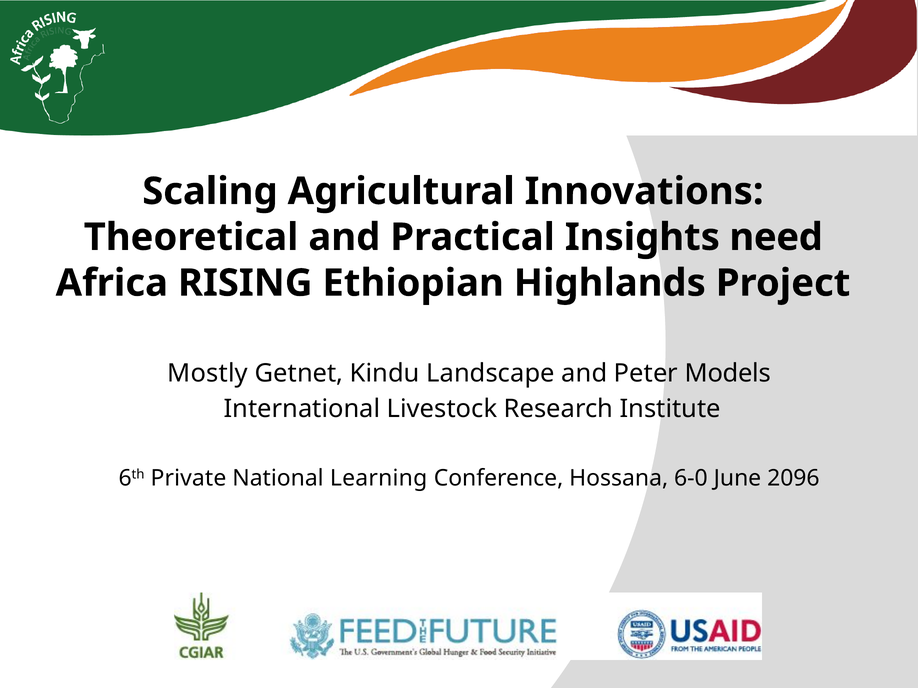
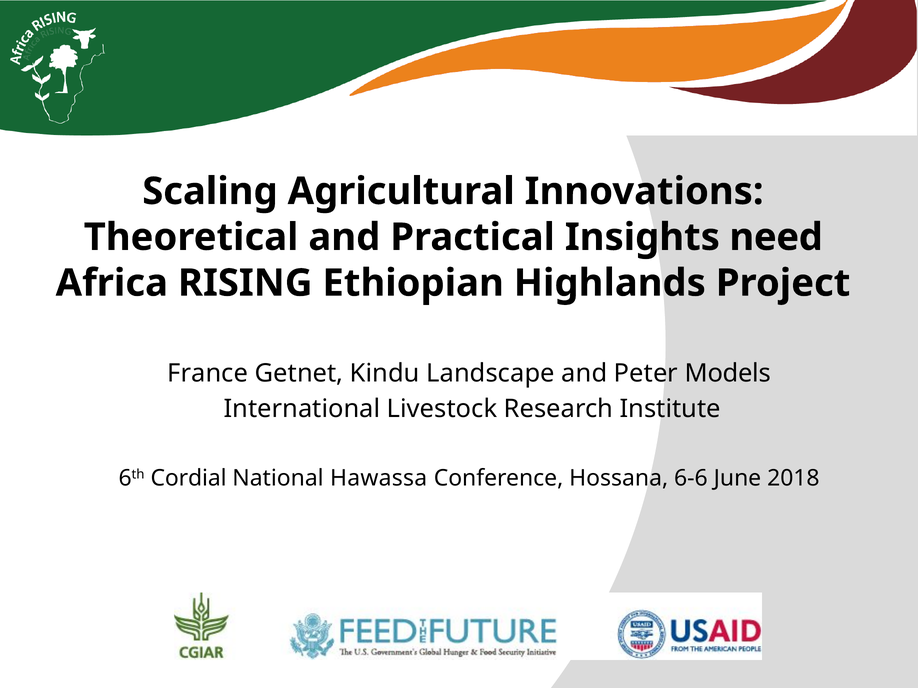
Mostly: Mostly -> France
Private: Private -> Cordial
Learning: Learning -> Hawassa
6-0: 6-0 -> 6-6
2096: 2096 -> 2018
